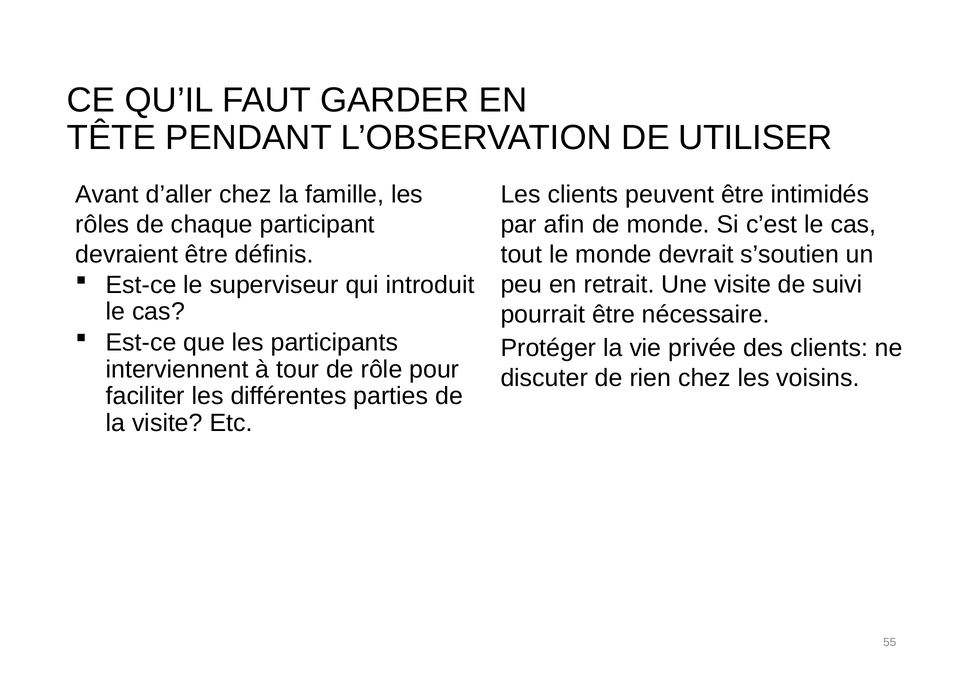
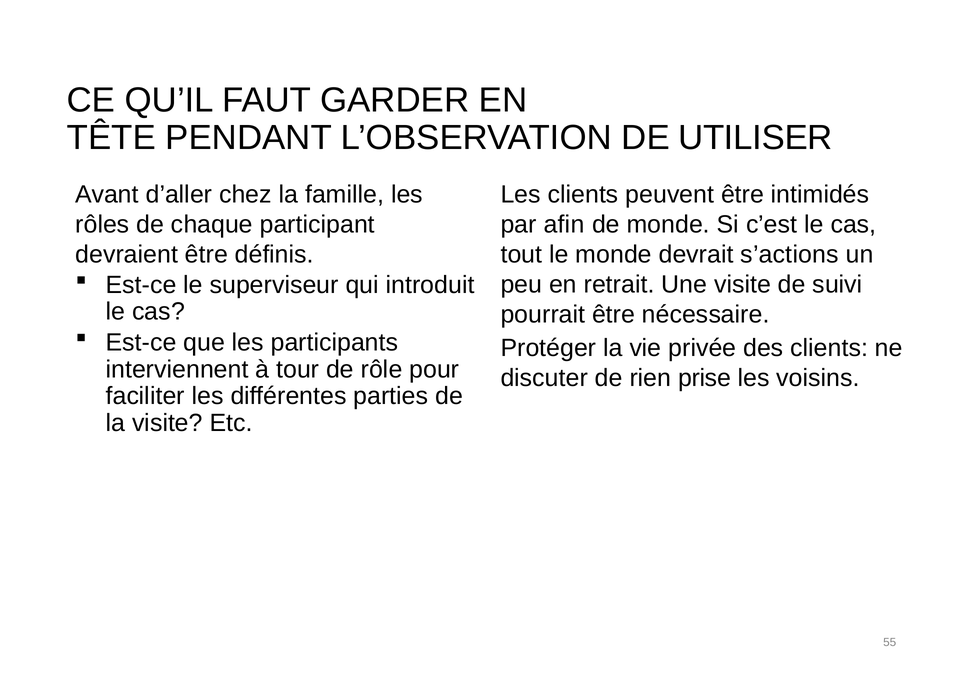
s’soutien: s’soutien -> s’actions
rien chez: chez -> prise
